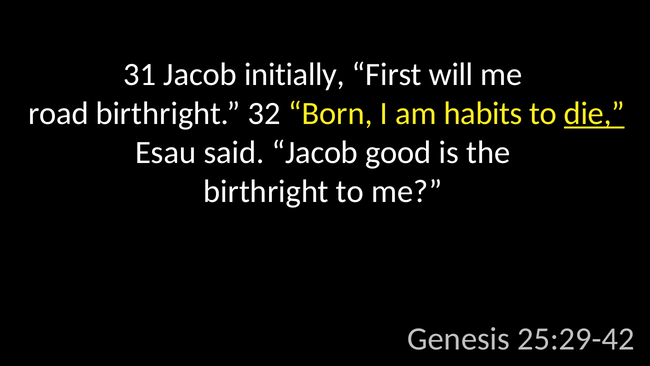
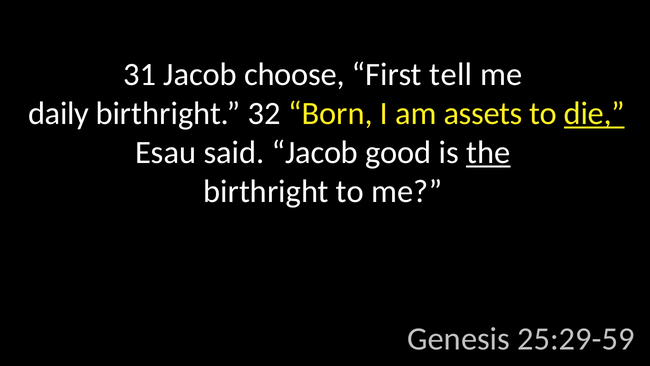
initially: initially -> choose
will: will -> tell
road: road -> daily
habits: habits -> assets
the underline: none -> present
25:29-42: 25:29-42 -> 25:29-59
